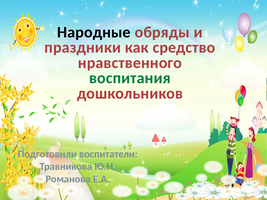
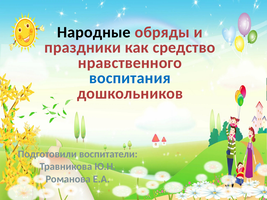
воспитания colour: green -> blue
